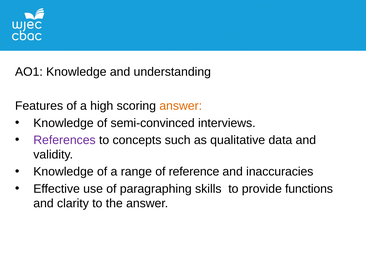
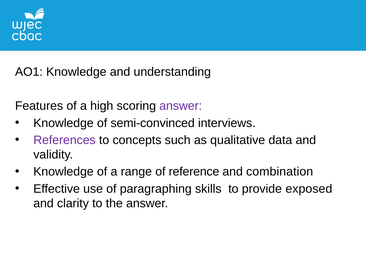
answer at (181, 106) colour: orange -> purple
inaccuracies: inaccuracies -> combination
functions: functions -> exposed
